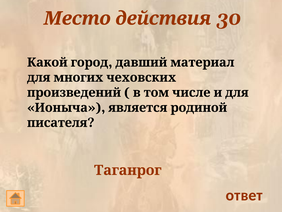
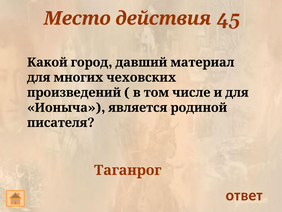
30: 30 -> 45
